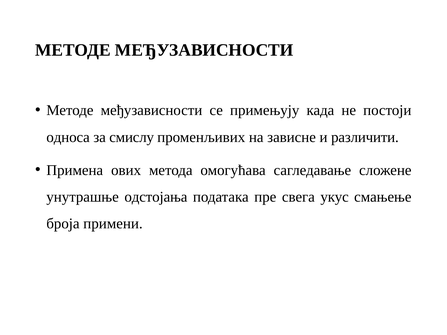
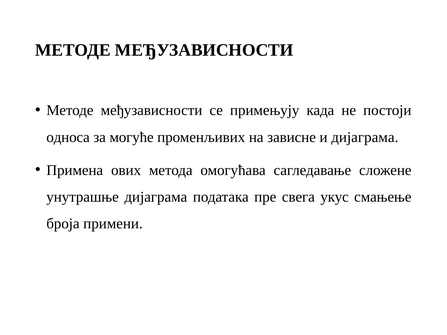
смислу: смислу -> могуће
и различити: различити -> дијаграма
унутрашње одстојања: одстојања -> дијаграма
